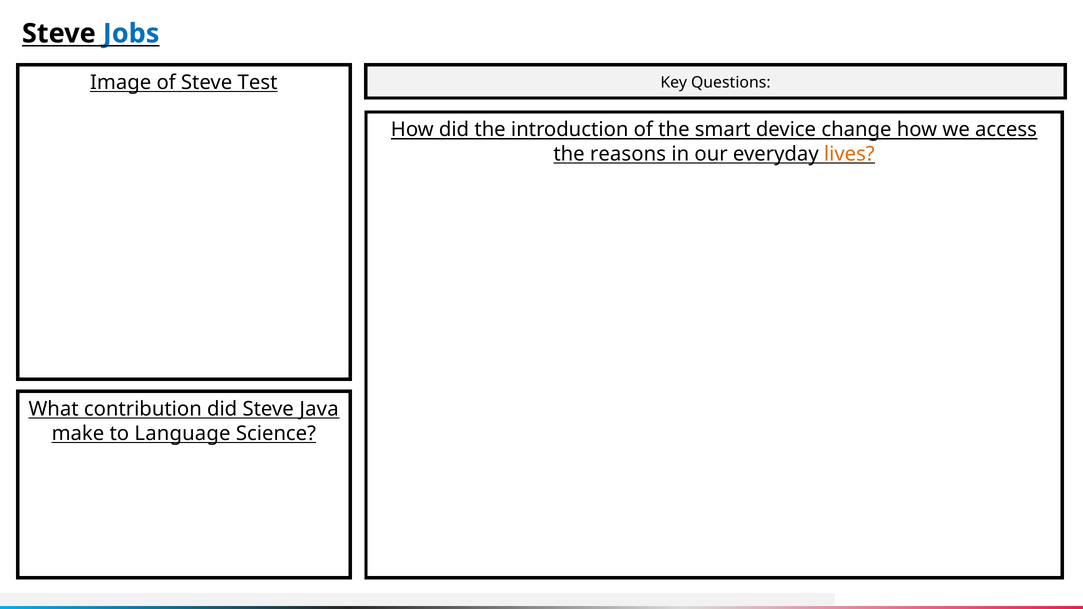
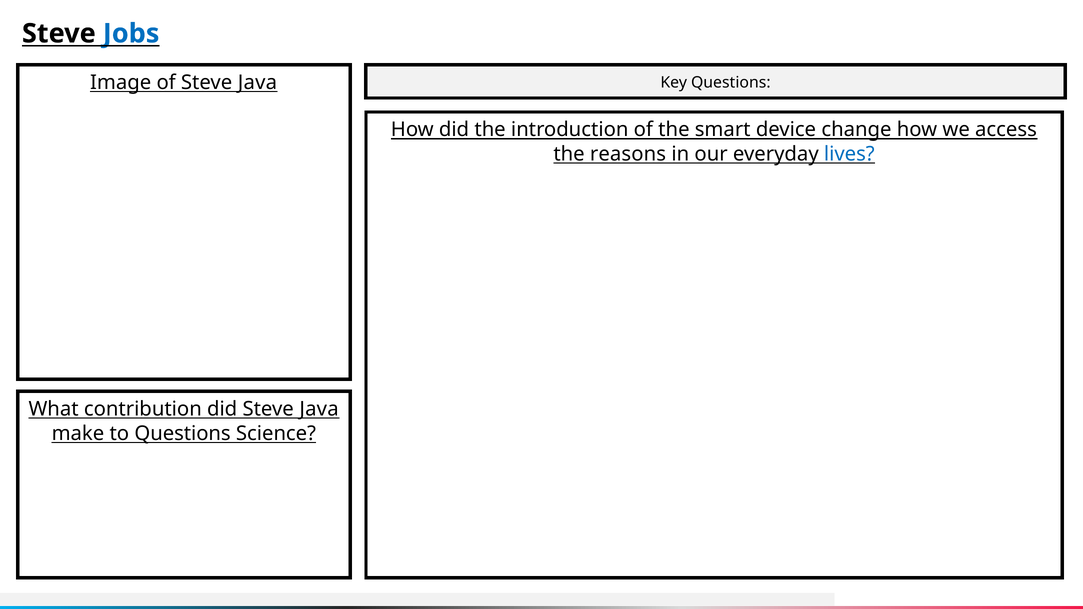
of Steve Test: Test -> Java
lives colour: orange -> blue
to Language: Language -> Questions
